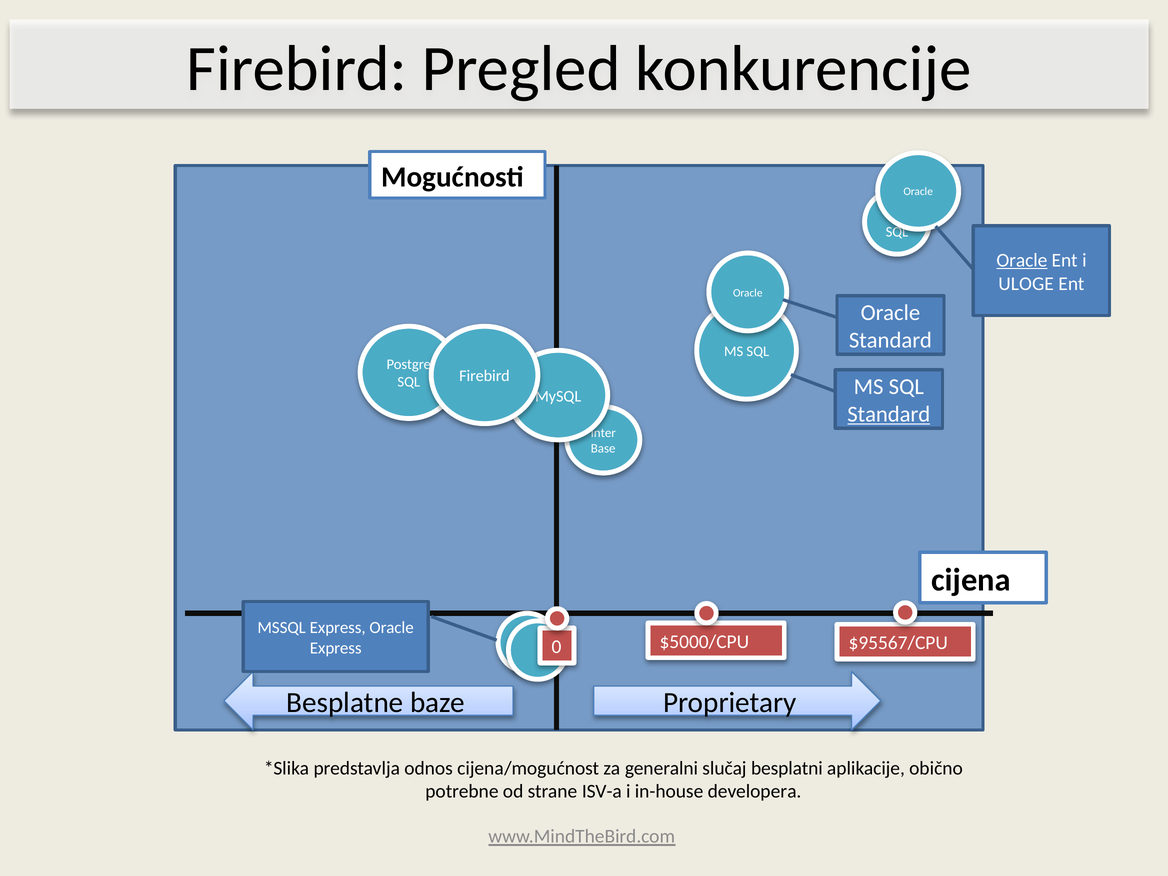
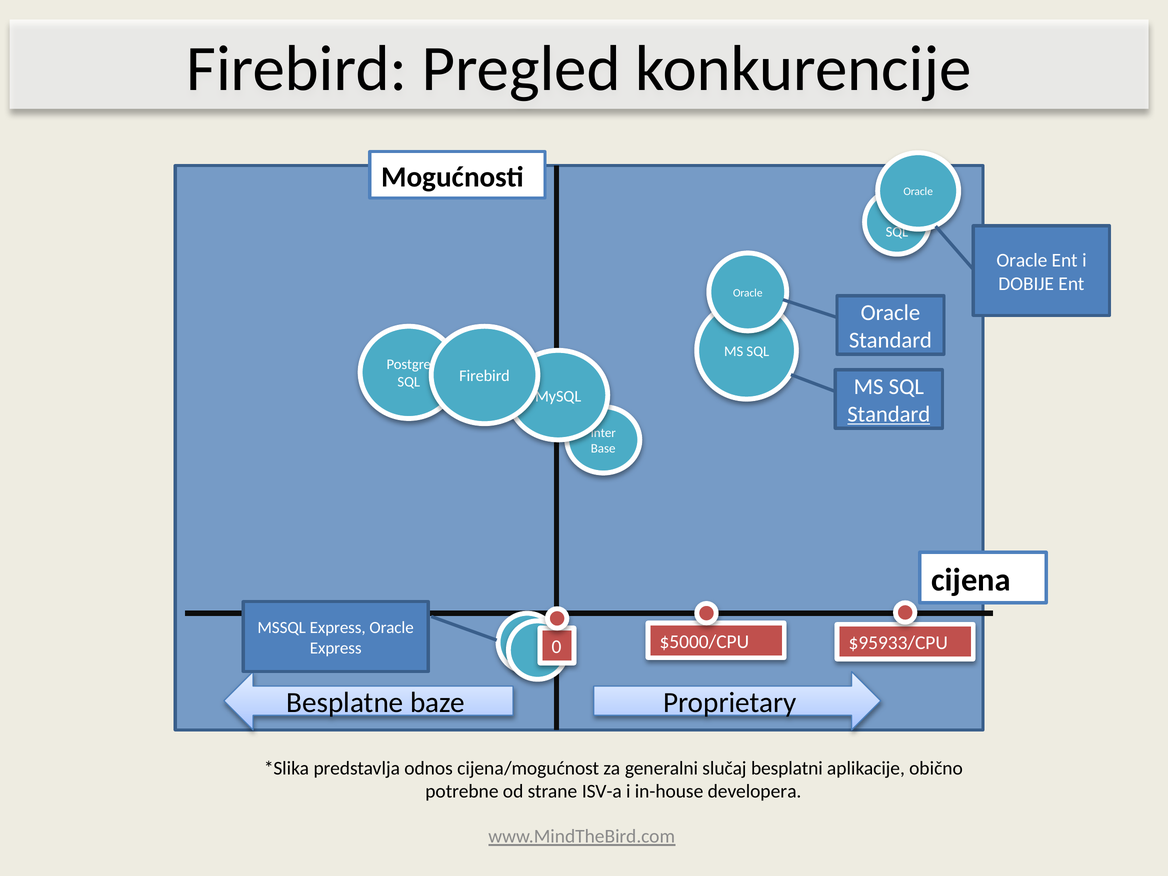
Oracle at (1022, 260) underline: present -> none
ULOGE: ULOGE -> DOBIJE
$95567/CPU: $95567/CPU -> $95933/CPU
